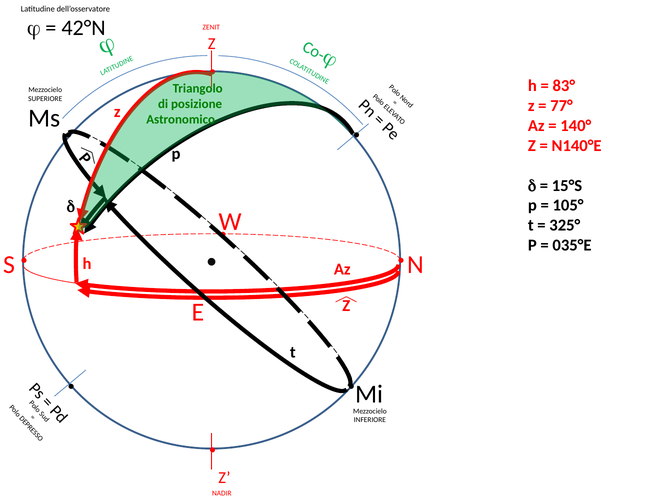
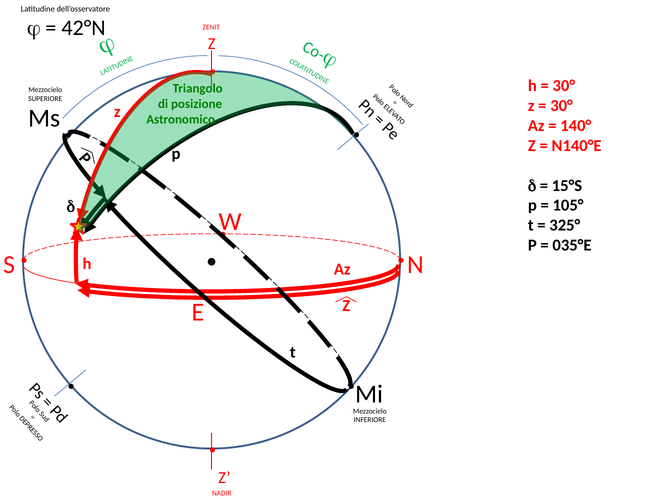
83° at (564, 86): 83° -> 30°
77° at (562, 106): 77° -> 30°
